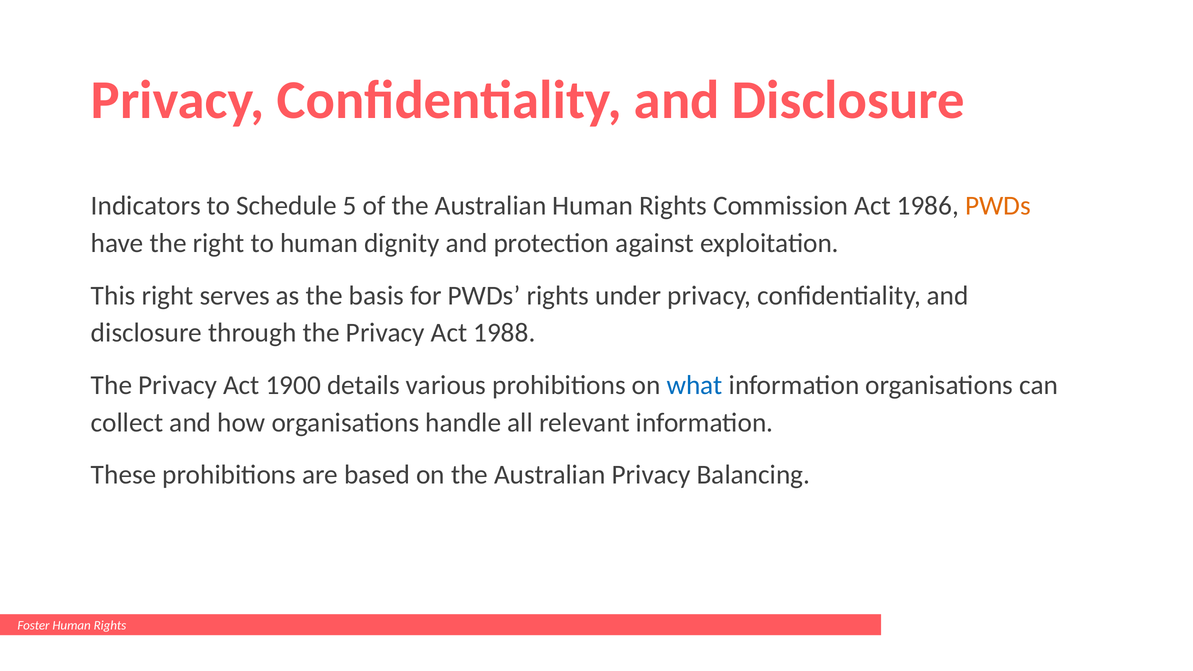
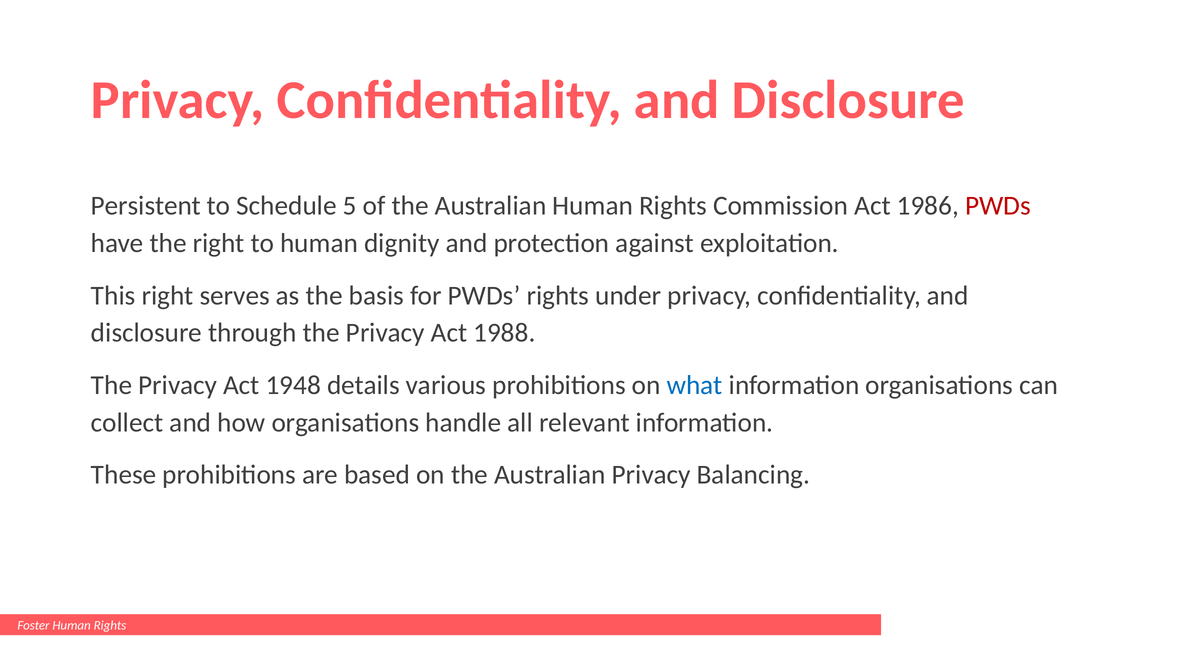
Indicators: Indicators -> Persistent
PWDs at (998, 206) colour: orange -> red
1900: 1900 -> 1948
